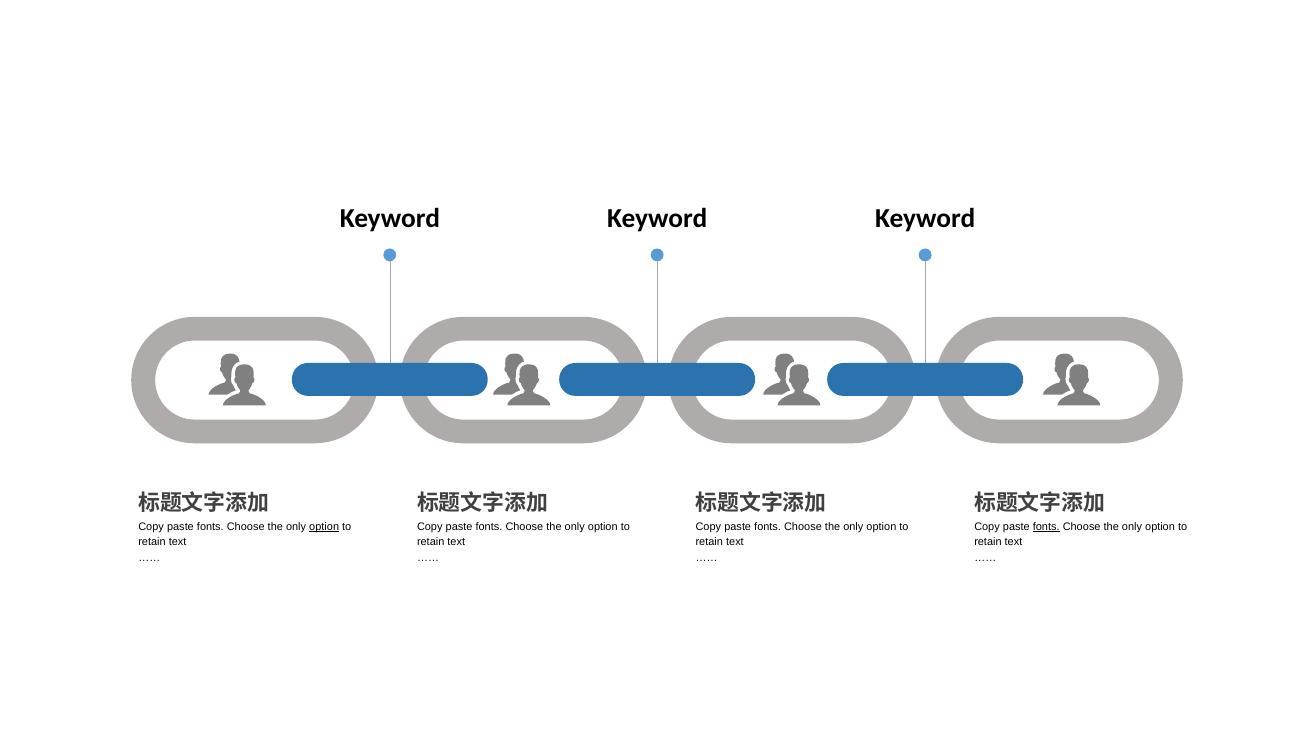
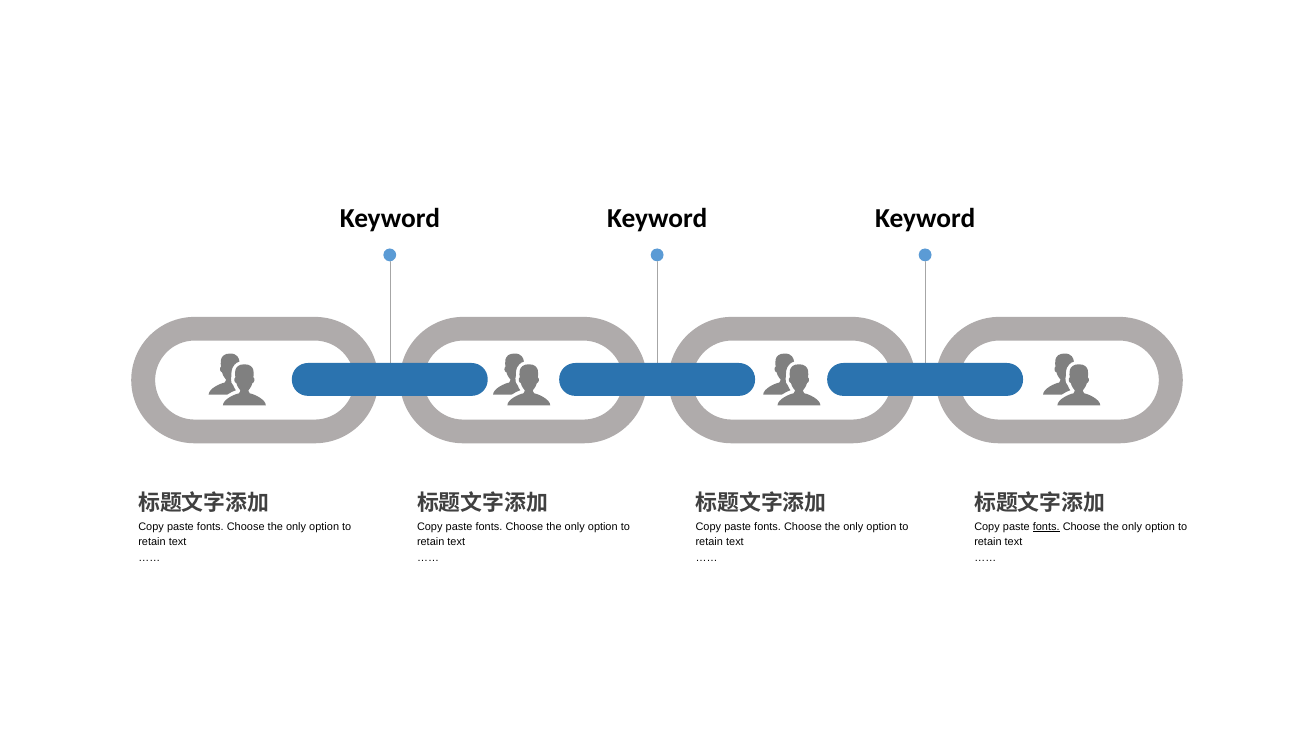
option at (324, 527) underline: present -> none
